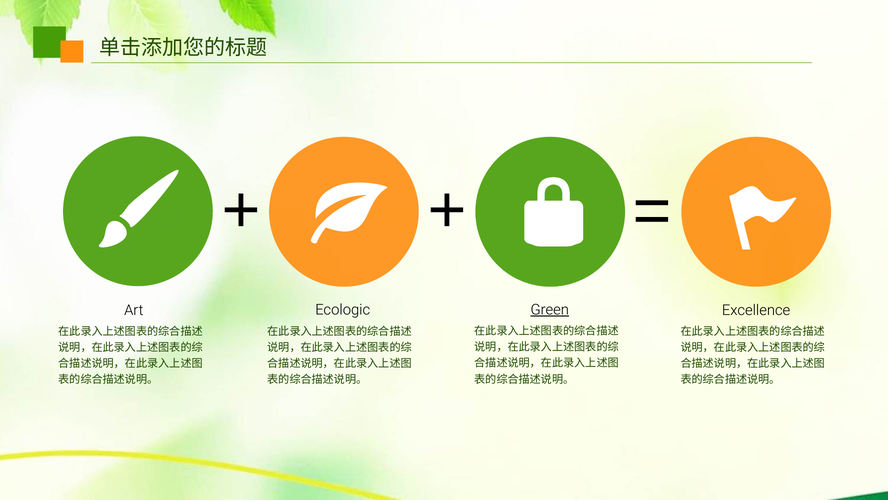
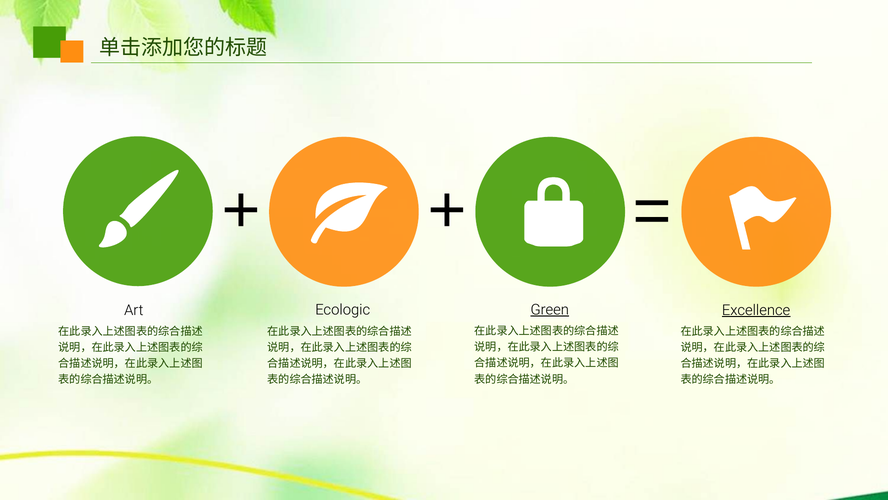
Excellence underline: none -> present
